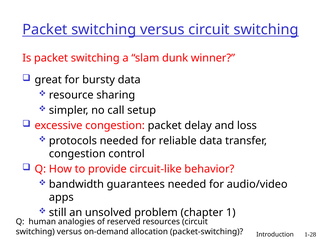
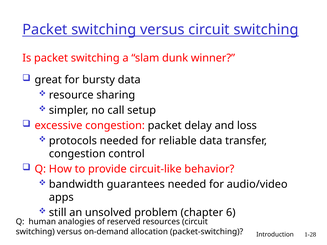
1: 1 -> 6
